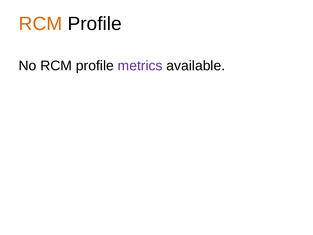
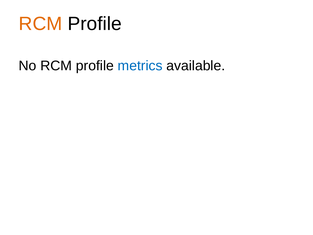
metrics colour: purple -> blue
